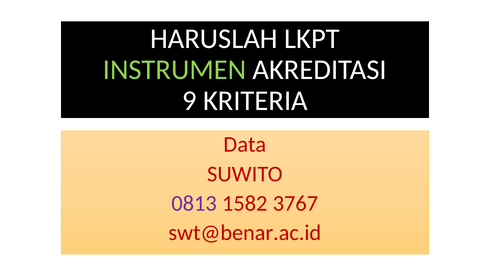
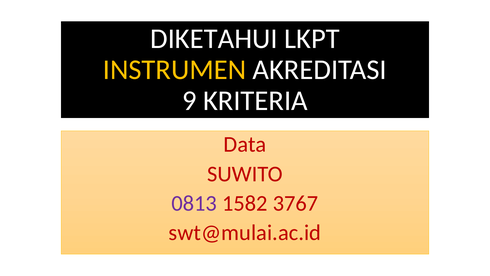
HARUSLAH: HARUSLAH -> DIKETAHUI
INSTRUMEN colour: light green -> yellow
swt@benar.ac.id: swt@benar.ac.id -> swt@mulai.ac.id
